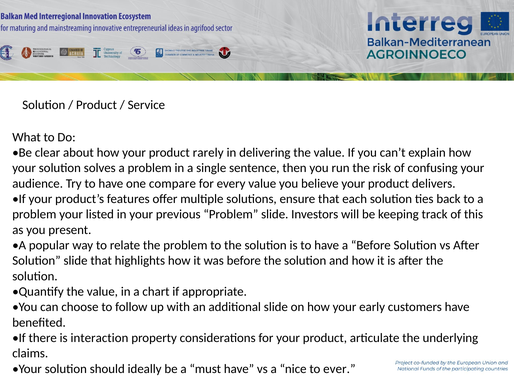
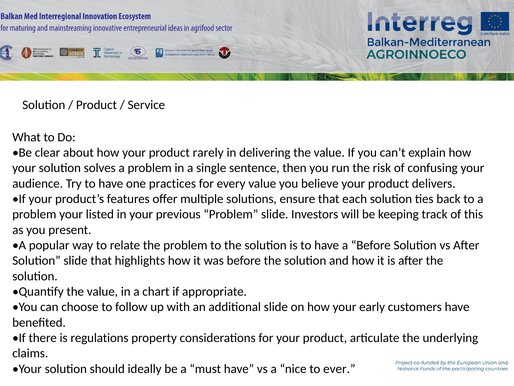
compare: compare -> practices
interaction: interaction -> regulations
